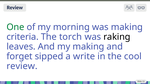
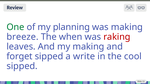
morning: morning -> planning
criteria: criteria -> breeze
torch: torch -> when
raking colour: black -> red
review at (22, 66): review -> sipped
